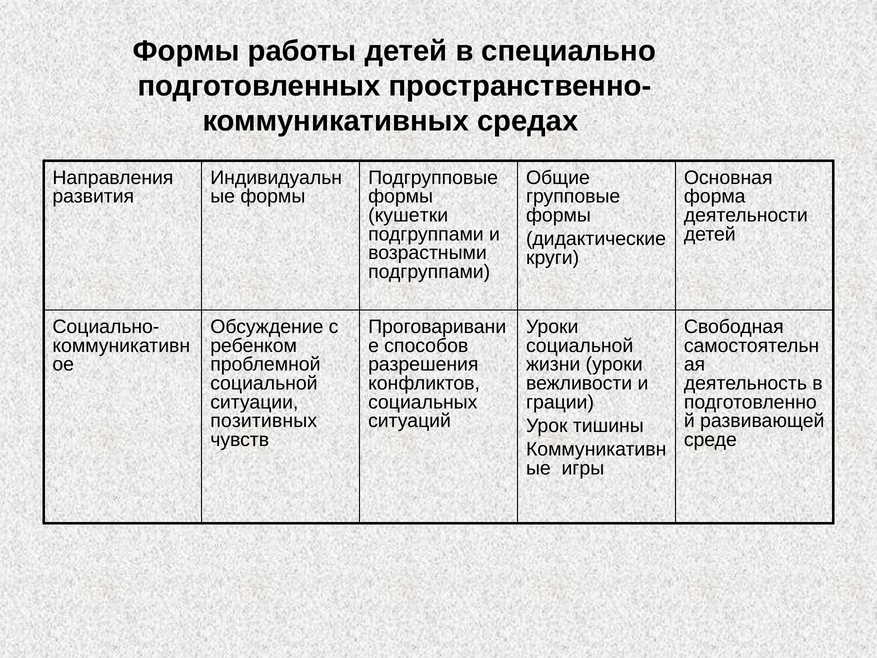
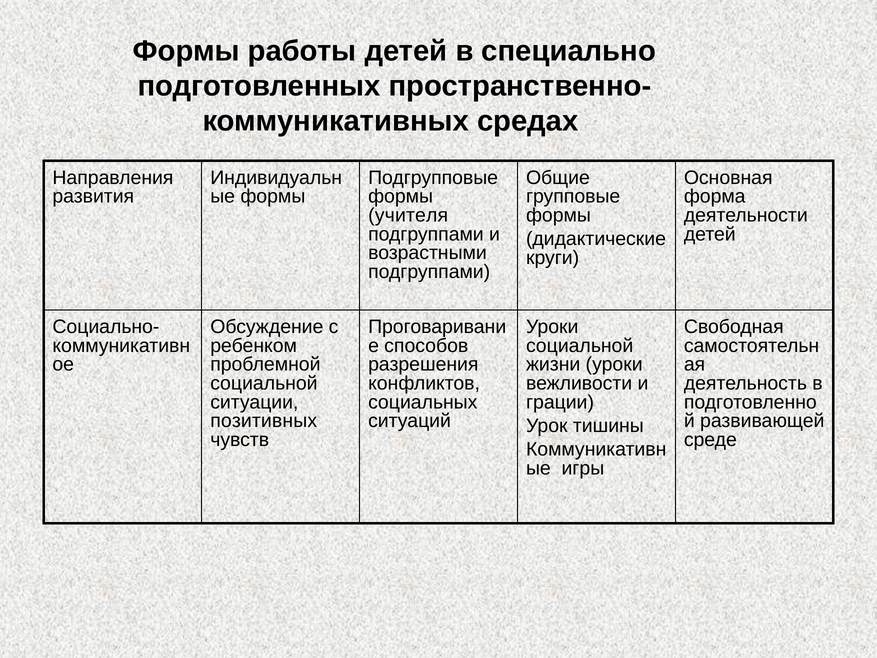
кушетки: кушетки -> учителя
